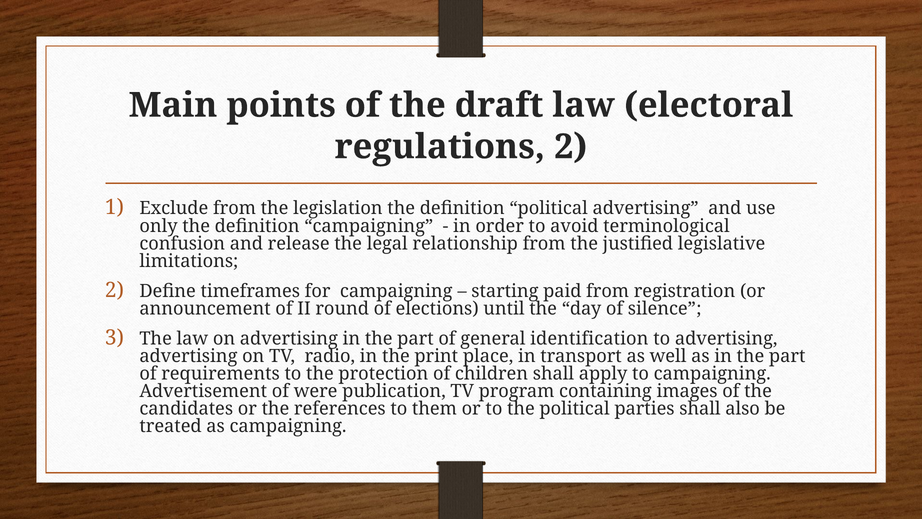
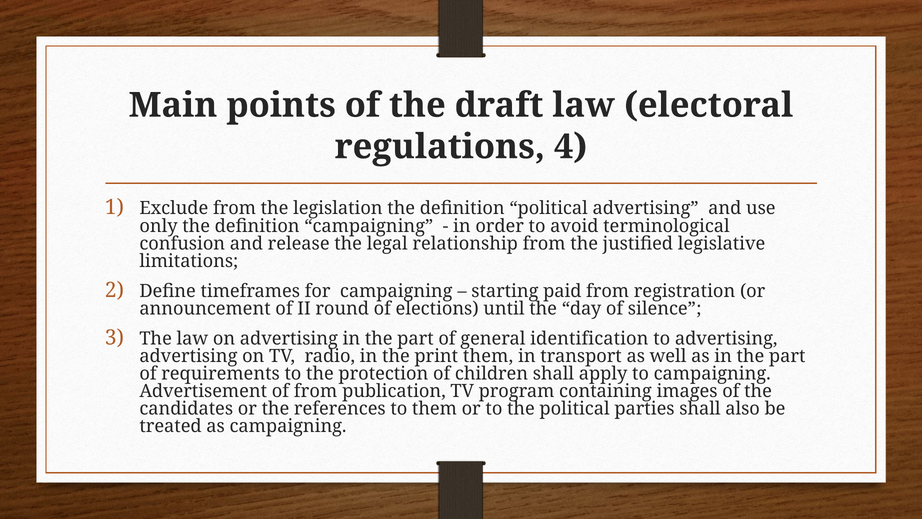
regulations 2: 2 -> 4
print place: place -> them
of were: were -> from
